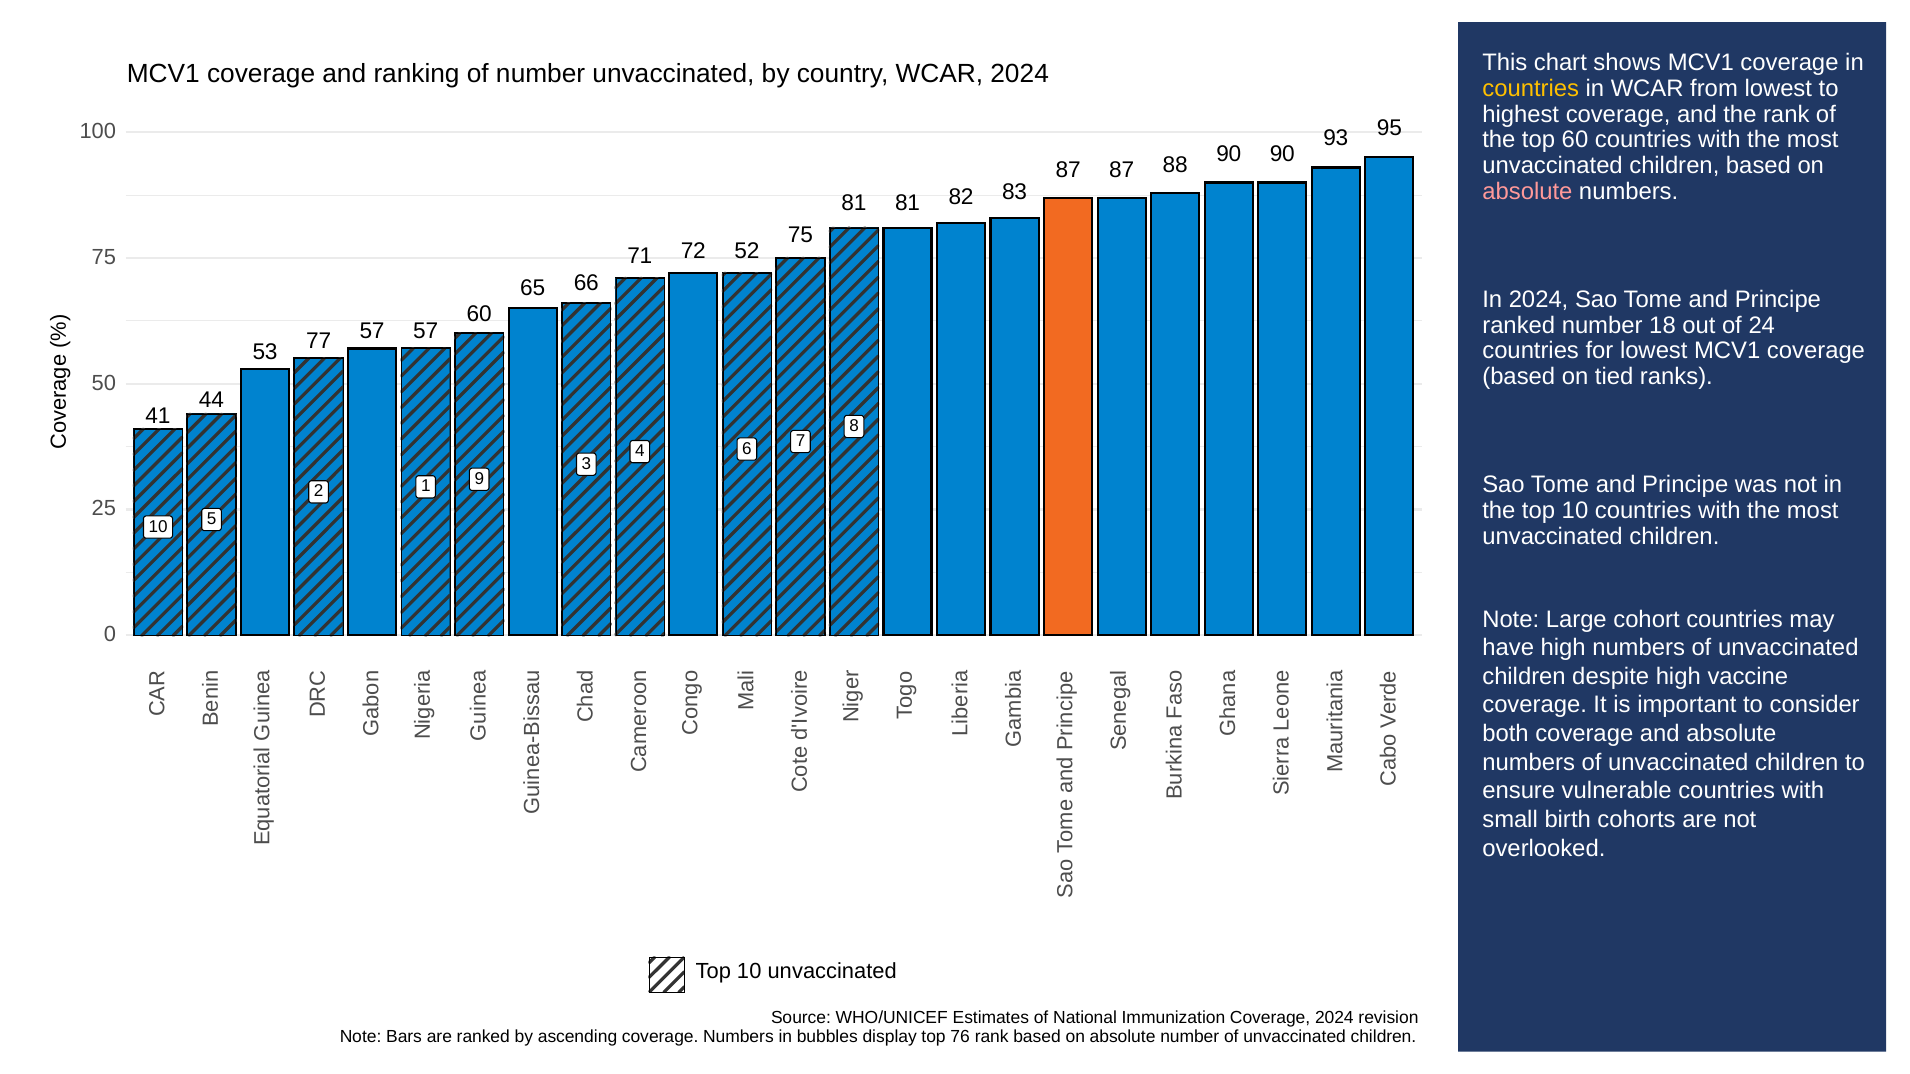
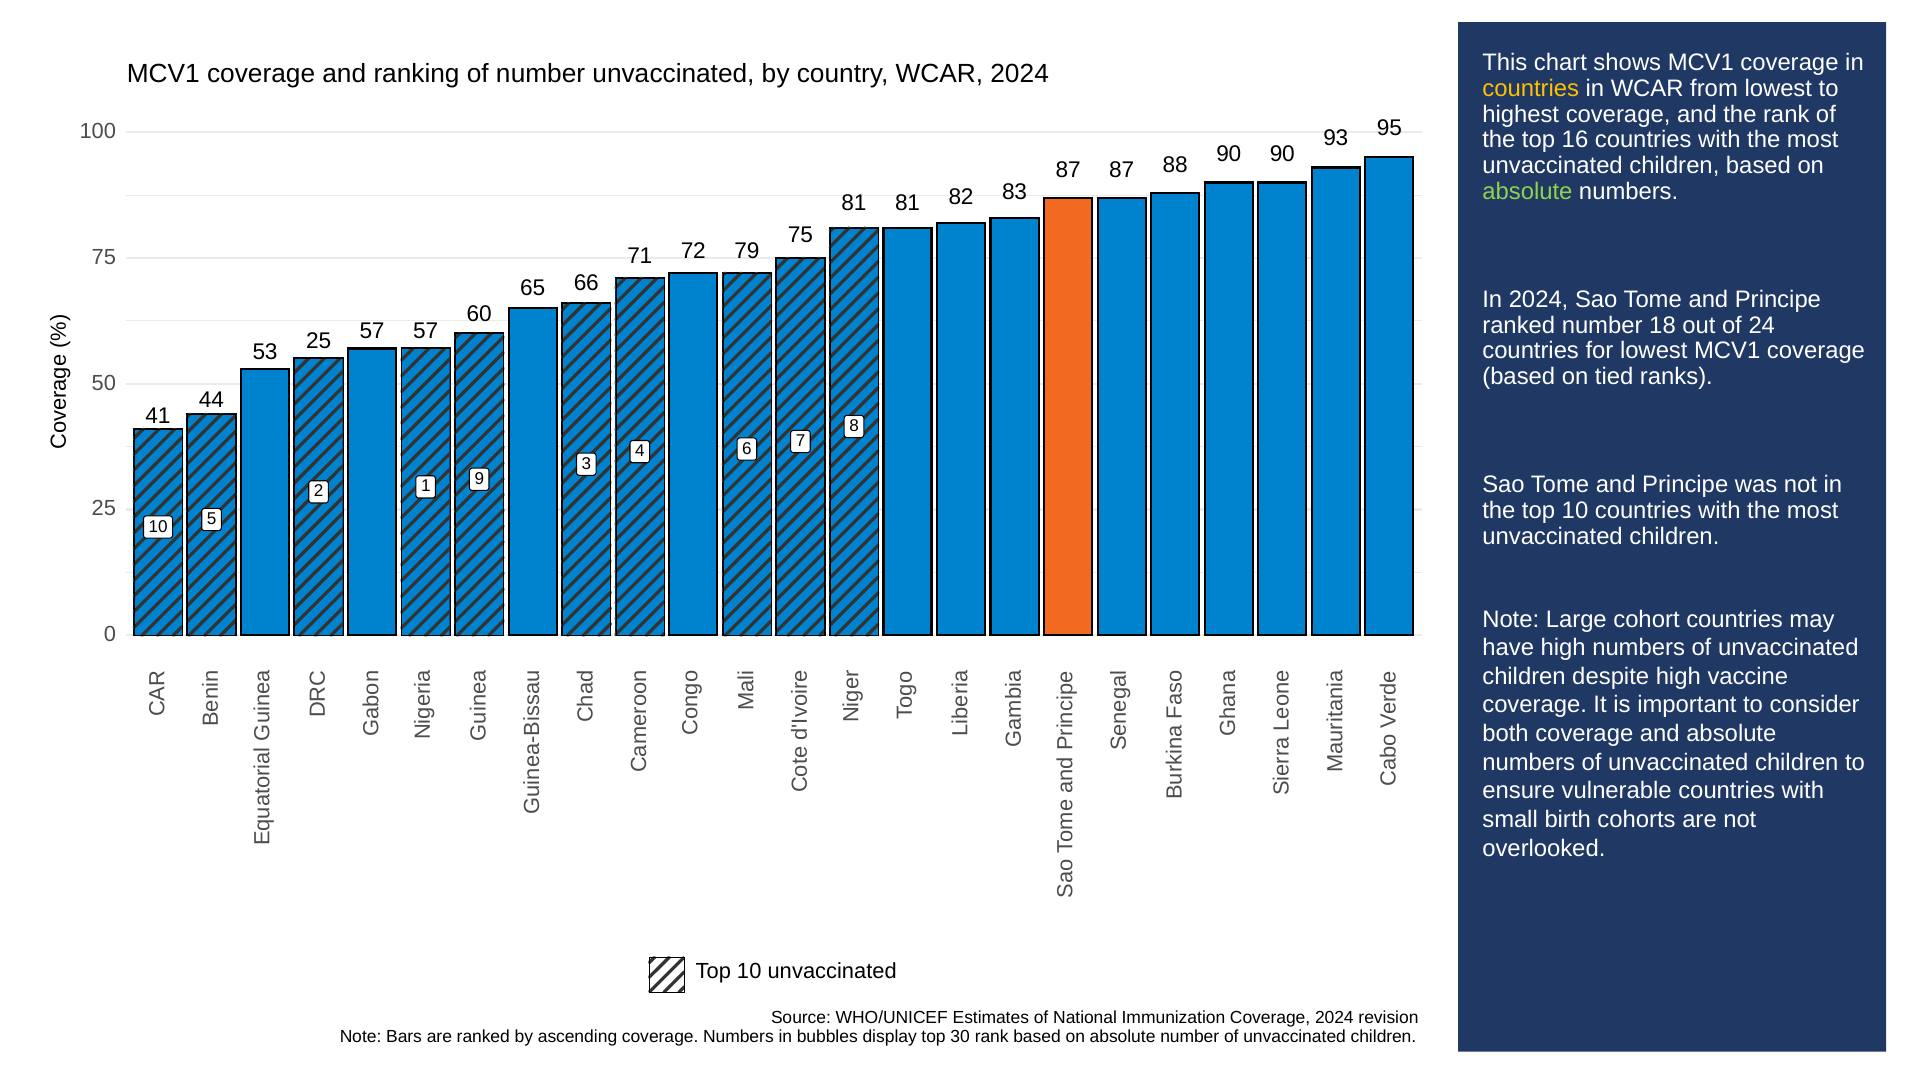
top 60: 60 -> 16
absolute at (1527, 192) colour: pink -> light green
52: 52 -> 79
53 77: 77 -> 25
76: 76 -> 30
